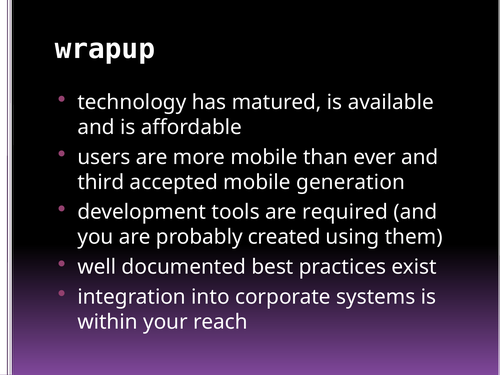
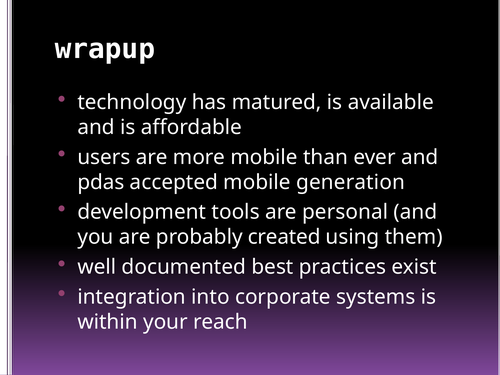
third: third -> pdas
required: required -> personal
